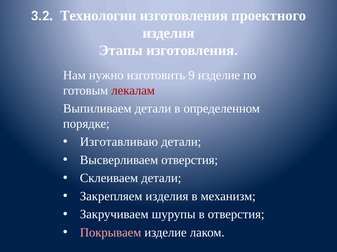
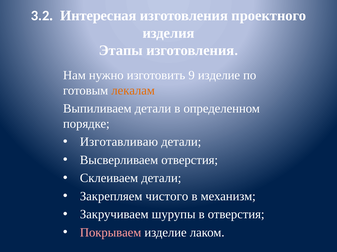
Технологии: Технологии -> Интересная
лекалам colour: red -> orange
Закрепляем изделия: изделия -> чистого
